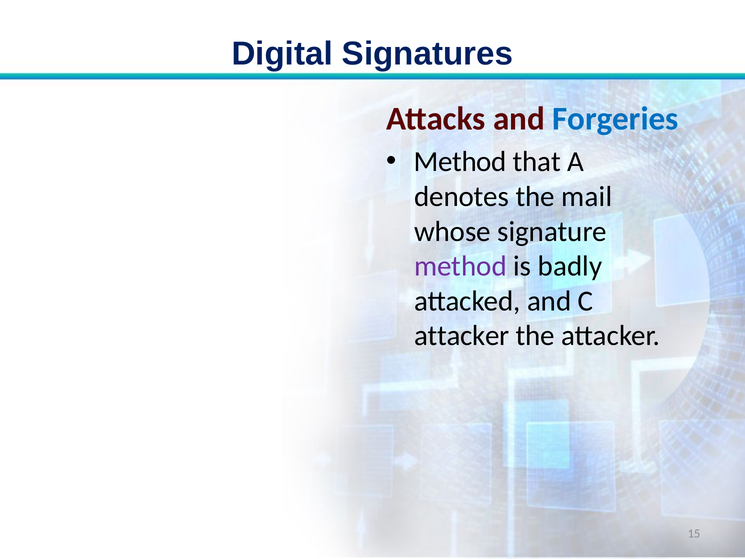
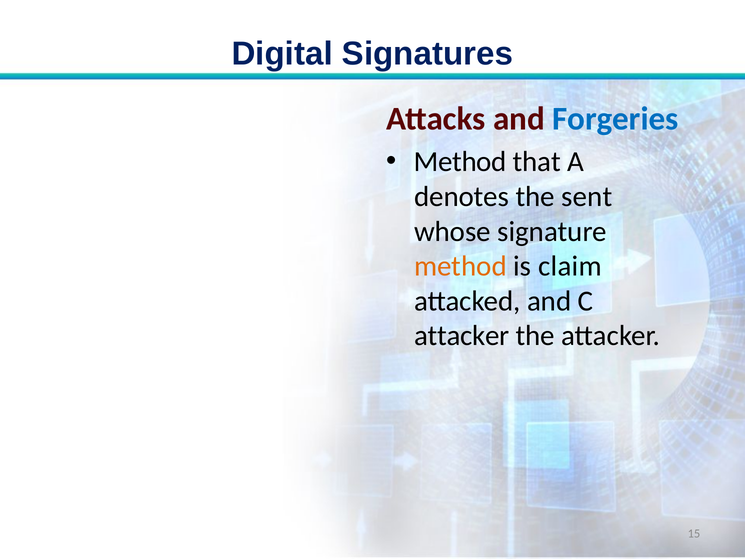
mail: mail -> sent
method at (460, 266) colour: purple -> orange
badly: badly -> claim
